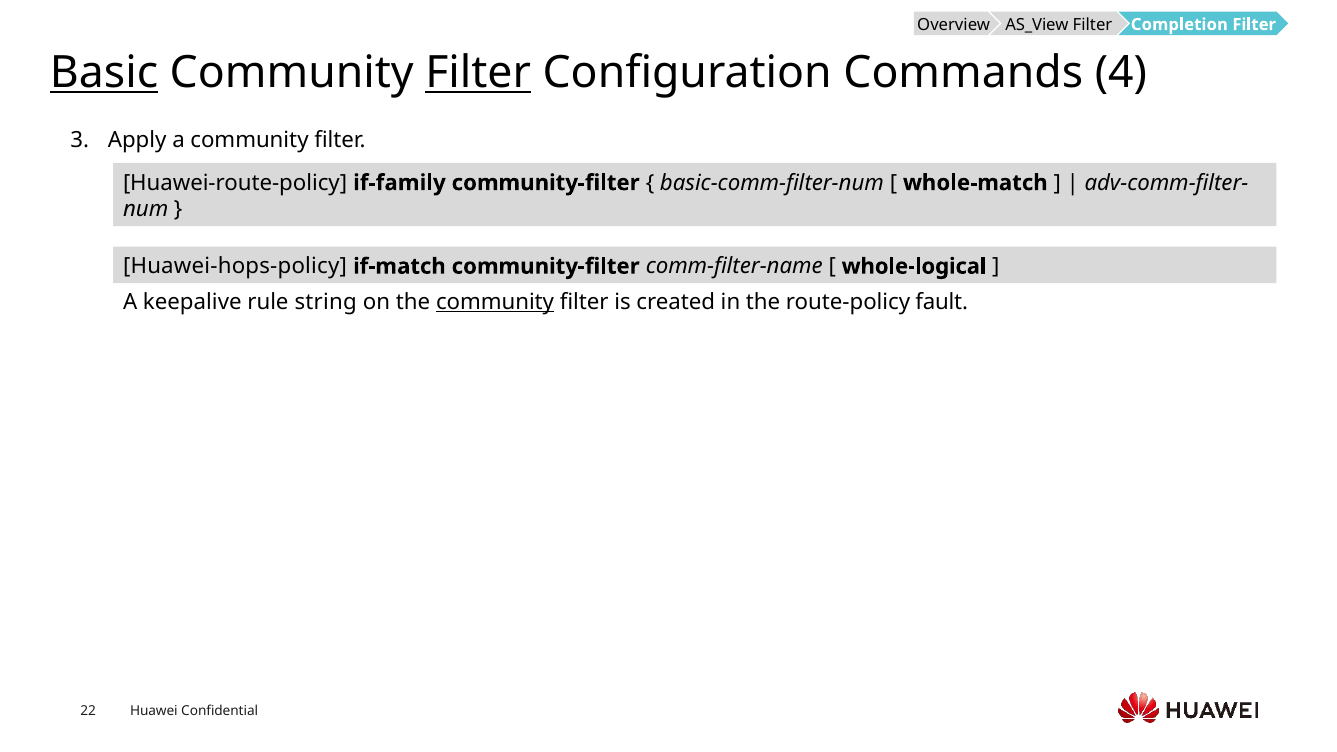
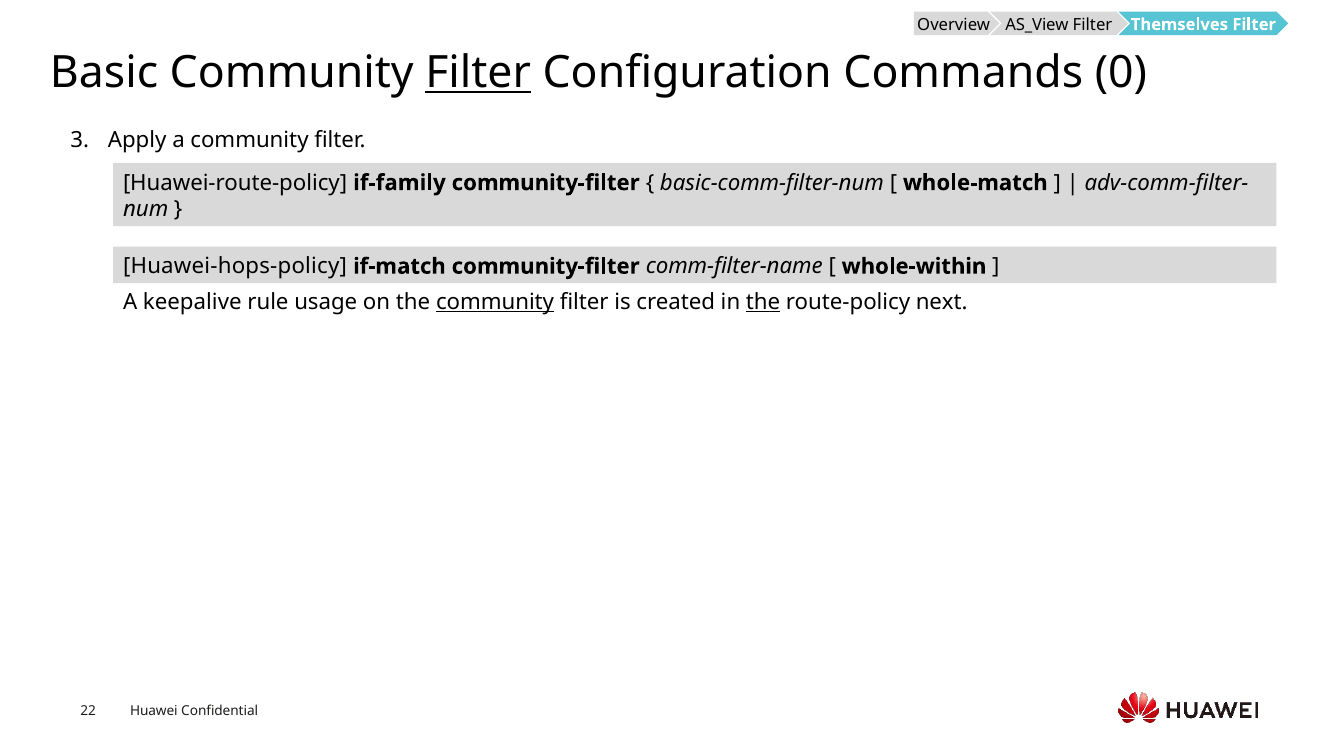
Completion: Completion -> Themselves
Basic underline: present -> none
4: 4 -> 0
whole-logical: whole-logical -> whole-within
string: string -> usage
the at (763, 302) underline: none -> present
fault: fault -> next
